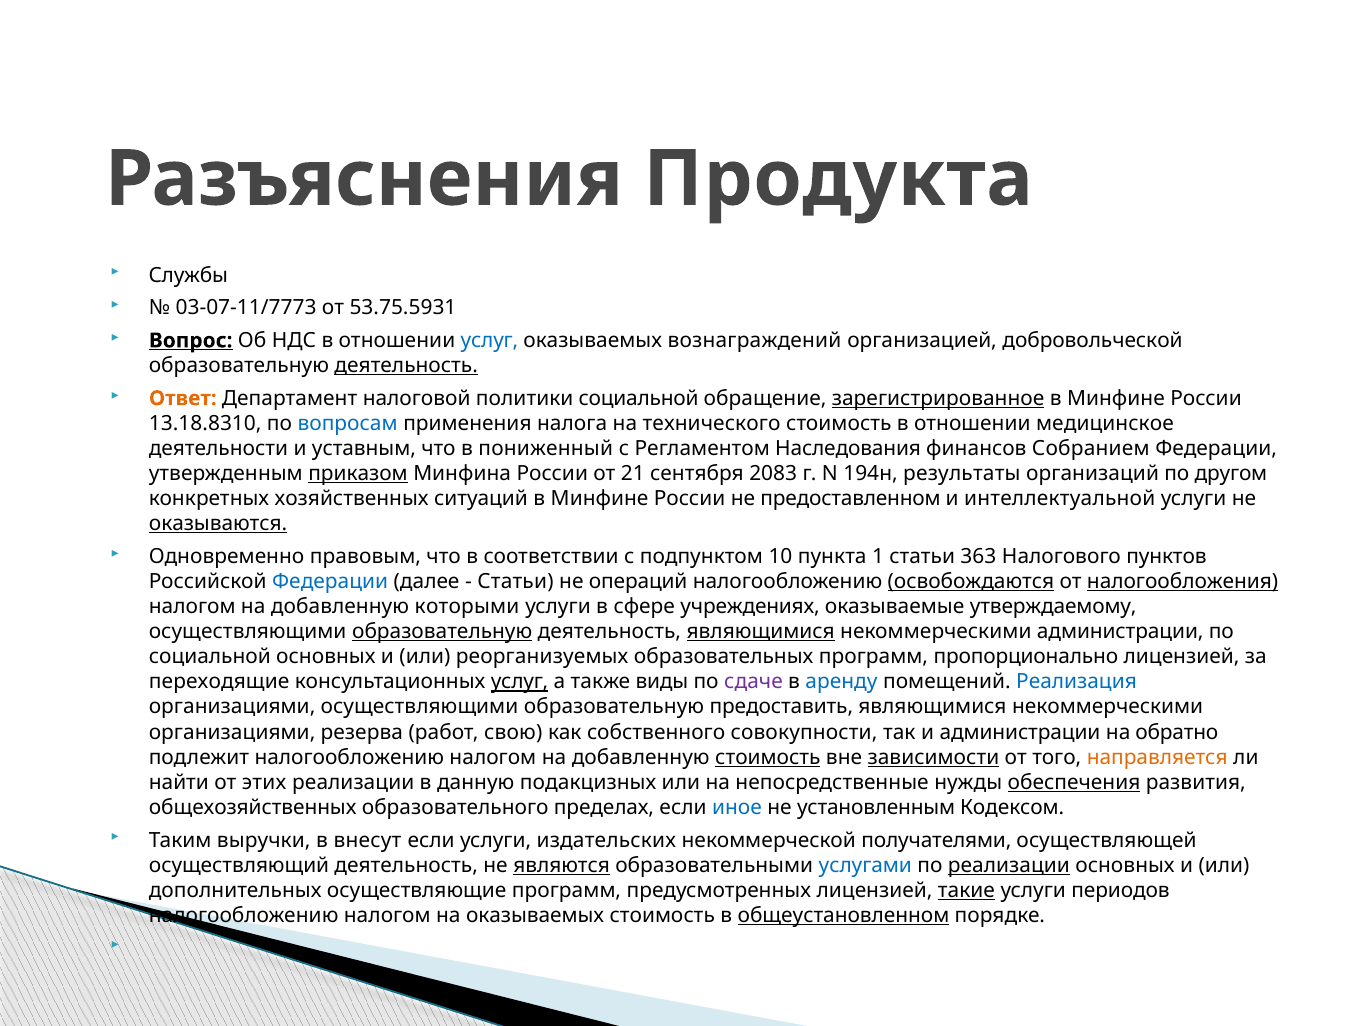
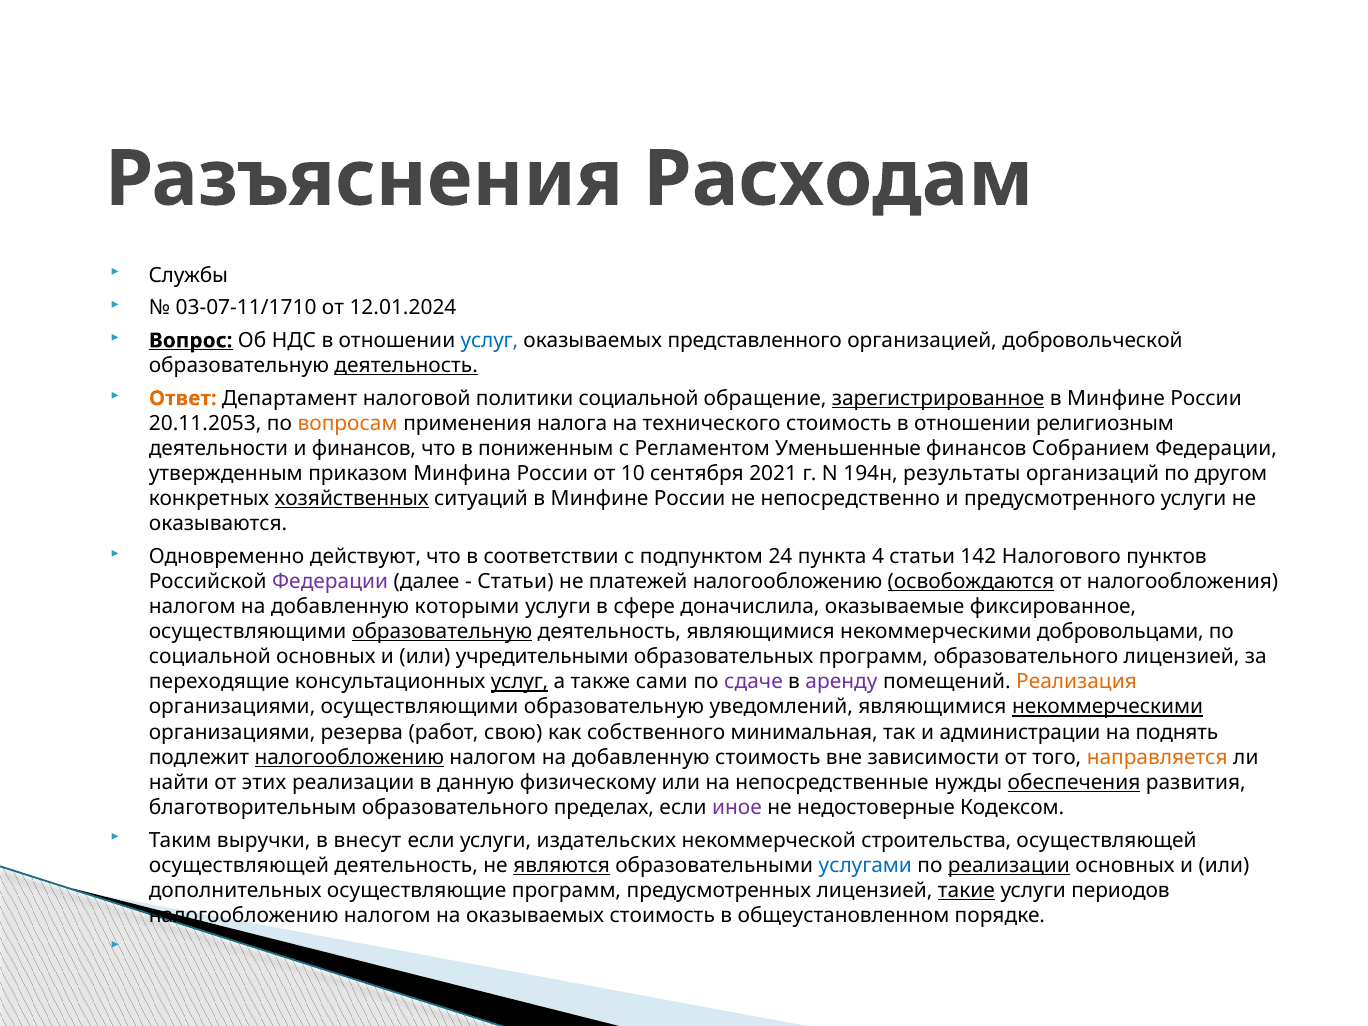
Продукта: Продукта -> Расходам
03-07-11/7773: 03-07-11/7773 -> 03-07-11/1710
53.75.5931: 53.75.5931 -> 12.01.2024
вознаграждений: вознаграждений -> представленного
13.18.8310: 13.18.8310 -> 20.11.2053
вопросам colour: blue -> orange
медицинское: медицинское -> религиозным
и уставным: уставным -> финансов
пониженный: пониженный -> пониженным
Наследования: Наследования -> Уменьшенные
приказом underline: present -> none
21: 21 -> 10
2083: 2083 -> 2021
хозяйственных underline: none -> present
предоставленном: предоставленном -> непосредственно
интеллектуальной: интеллектуальной -> предусмотренного
оказываются underline: present -> none
правовым: правовым -> действуют
10: 10 -> 24
1: 1 -> 4
363: 363 -> 142
Федерации at (330, 582) colour: blue -> purple
операций: операций -> платежей
налогообложения underline: present -> none
учреждениях: учреждениях -> доначислила
утверждаемому: утверждаемому -> фиксированное
являющимися at (761, 632) underline: present -> none
некоммерческими администрации: администрации -> добровольцами
реорганизуемых: реорганизуемых -> учредительными
программ пропорционально: пропорционально -> образовательного
виды: виды -> сами
аренду colour: blue -> purple
Реализация colour: blue -> orange
предоставить: предоставить -> уведомлений
некоммерческими at (1108, 707) underline: none -> present
совокупности: совокупности -> минимальная
обратно: обратно -> поднять
налогообложению at (349, 757) underline: none -> present
стоимость at (768, 757) underline: present -> none
зависимости underline: present -> none
подакцизных: подакцизных -> физическому
общехозяйственных: общехозяйственных -> благотворительным
иное colour: blue -> purple
установленным: установленным -> недостоверные
получателями: получателями -> строительства
осуществляющий at (239, 865): осуществляющий -> осуществляющей
общеустановленном underline: present -> none
